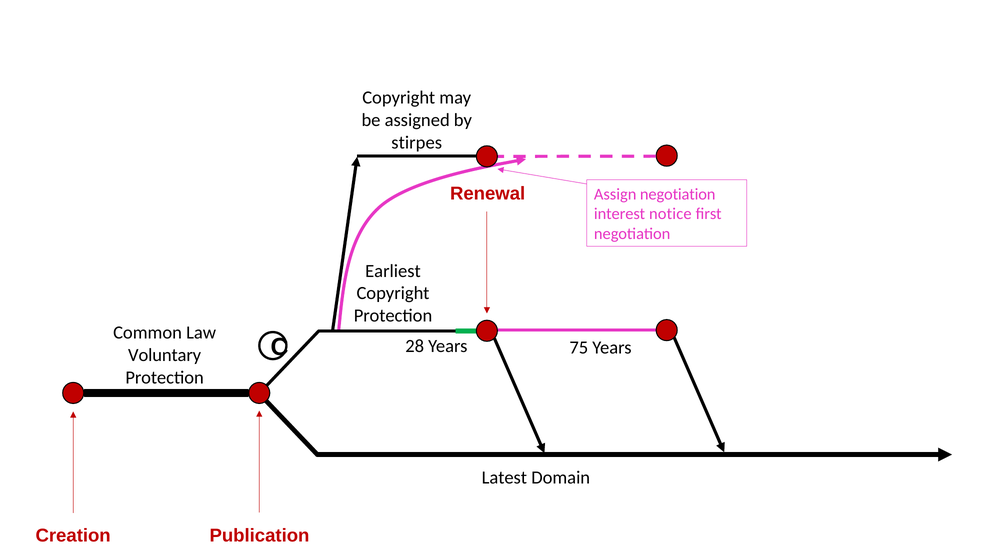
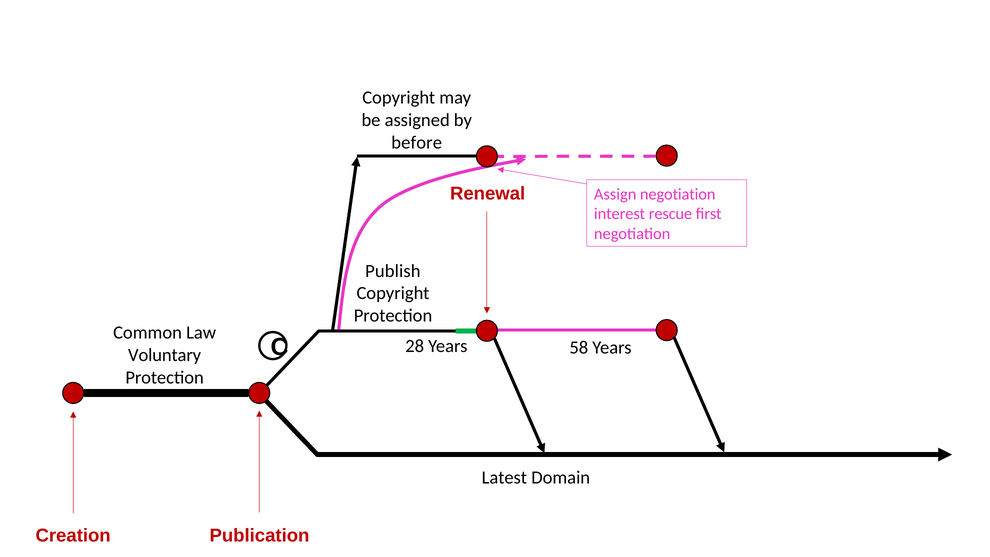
stirpes: stirpes -> before
notice: notice -> rescue
Earliest: Earliest -> Publish
75: 75 -> 58
